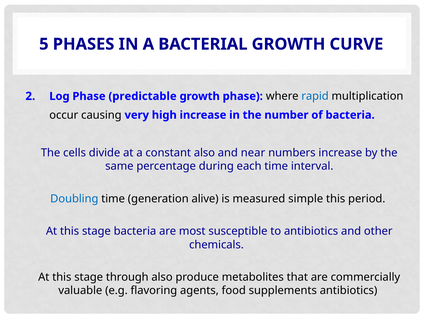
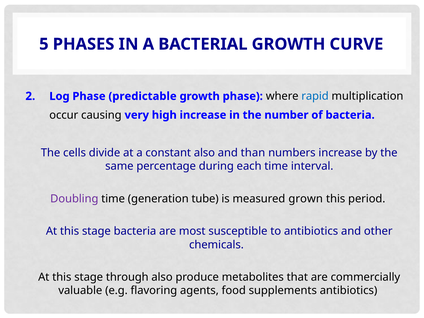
near: near -> than
Doubling colour: blue -> purple
alive: alive -> tube
simple: simple -> grown
